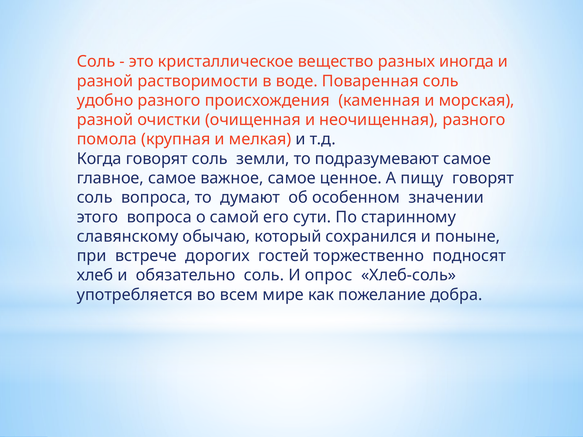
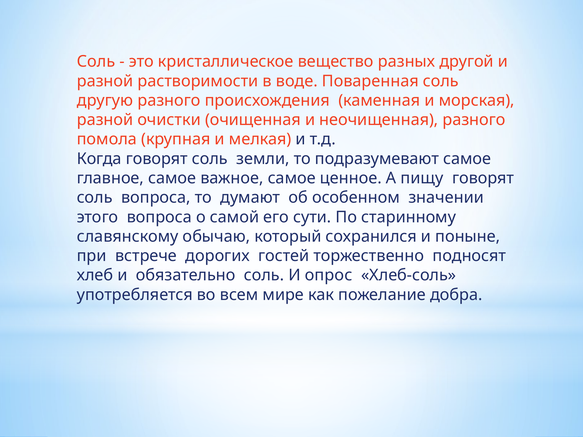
иногда: иногда -> другой
удобно: удобно -> другую
